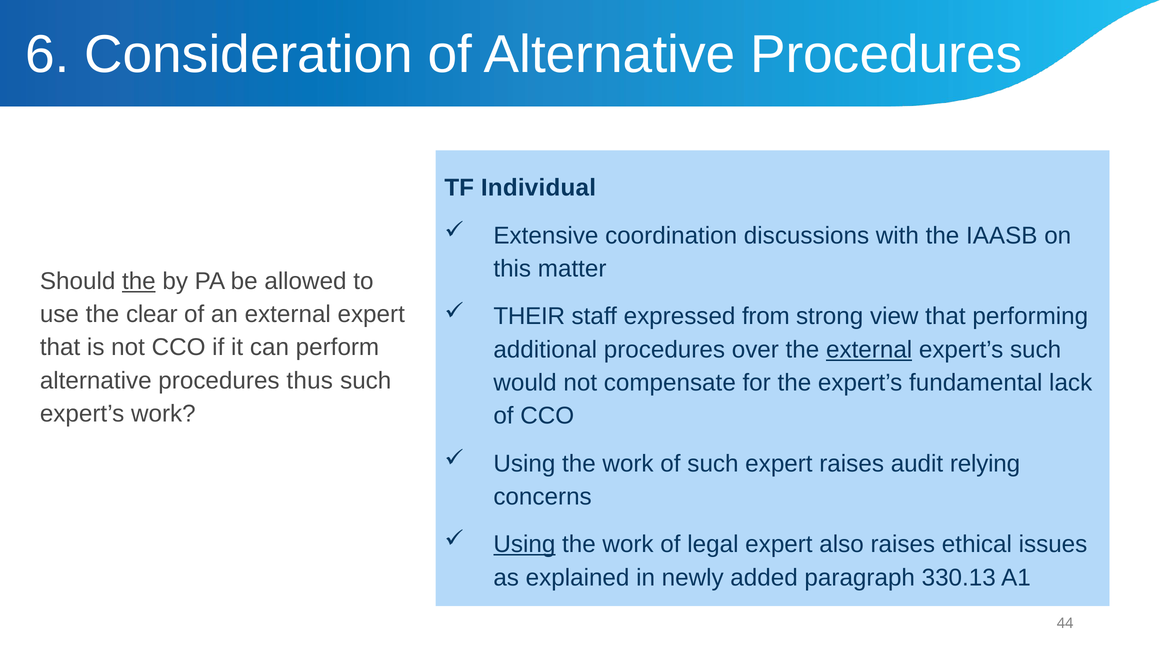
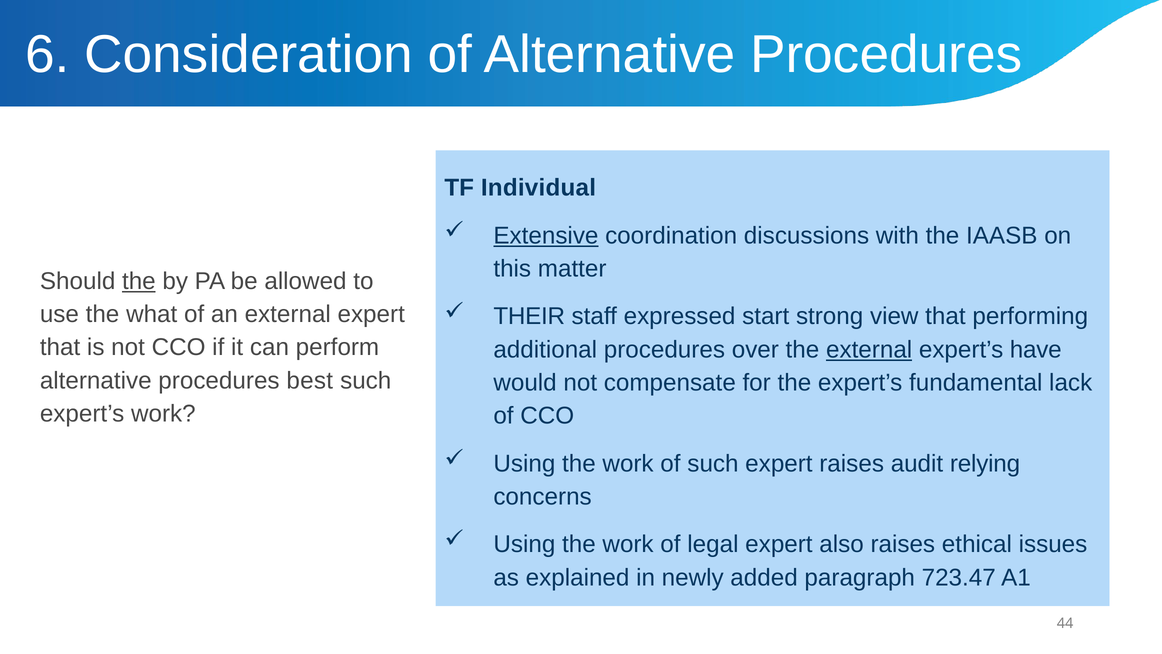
Extensive underline: none -> present
clear: clear -> what
from: from -> start
expert’s such: such -> have
thus: thus -> best
Using at (524, 544) underline: present -> none
330.13: 330.13 -> 723.47
